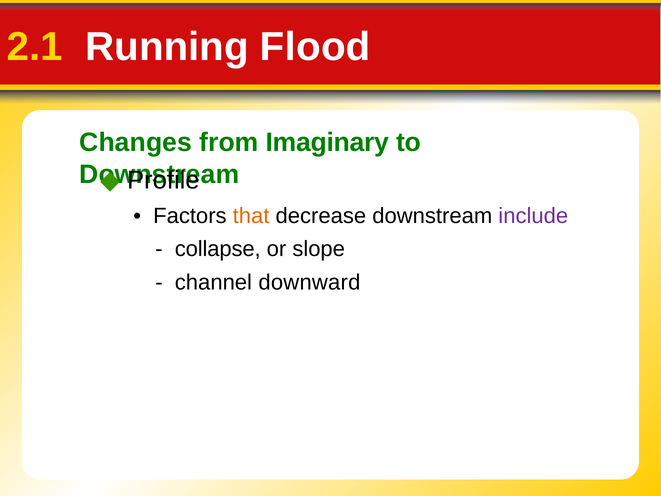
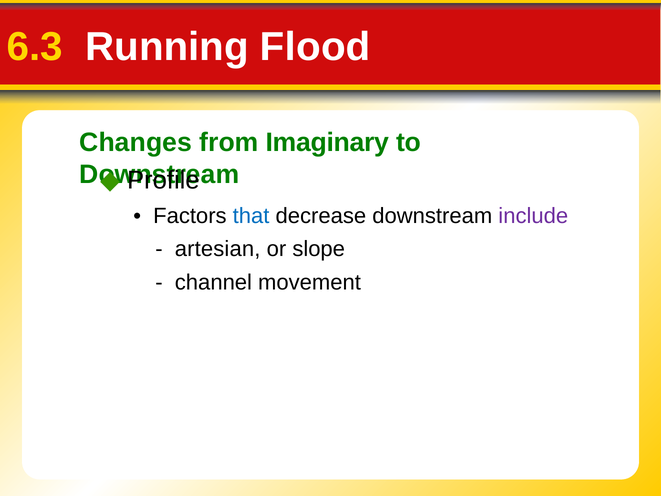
2.1: 2.1 -> 6.3
that colour: orange -> blue
collapse: collapse -> artesian
downward: downward -> movement
